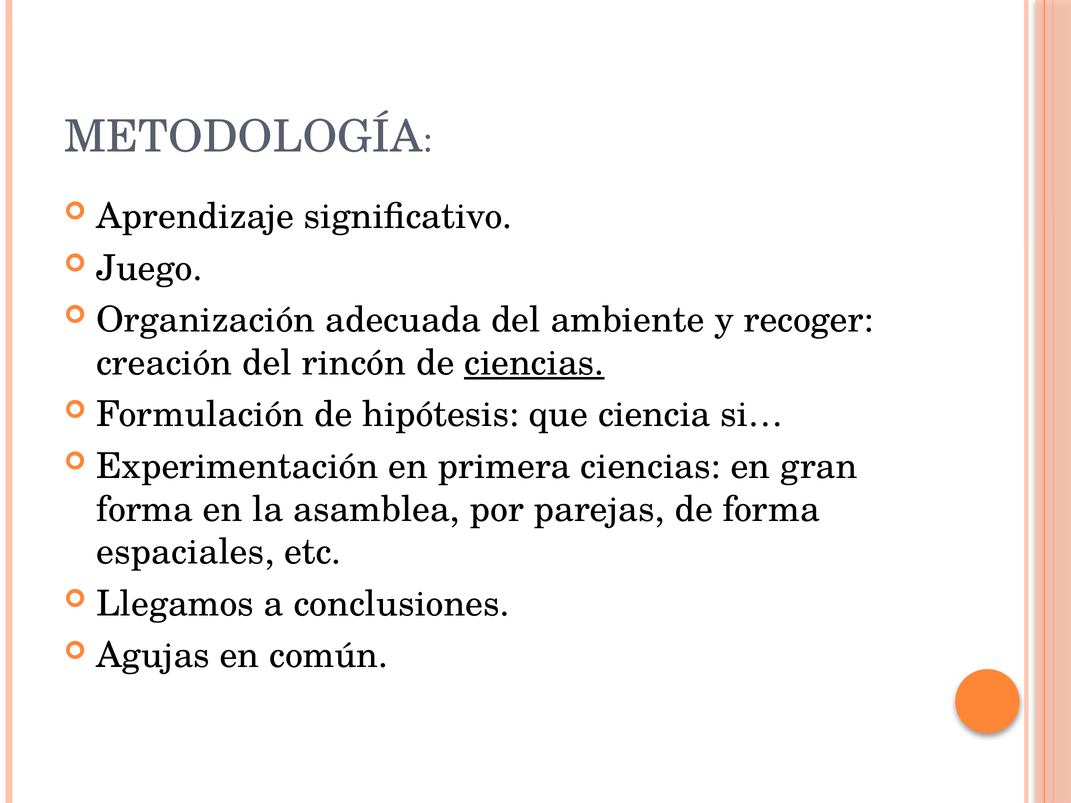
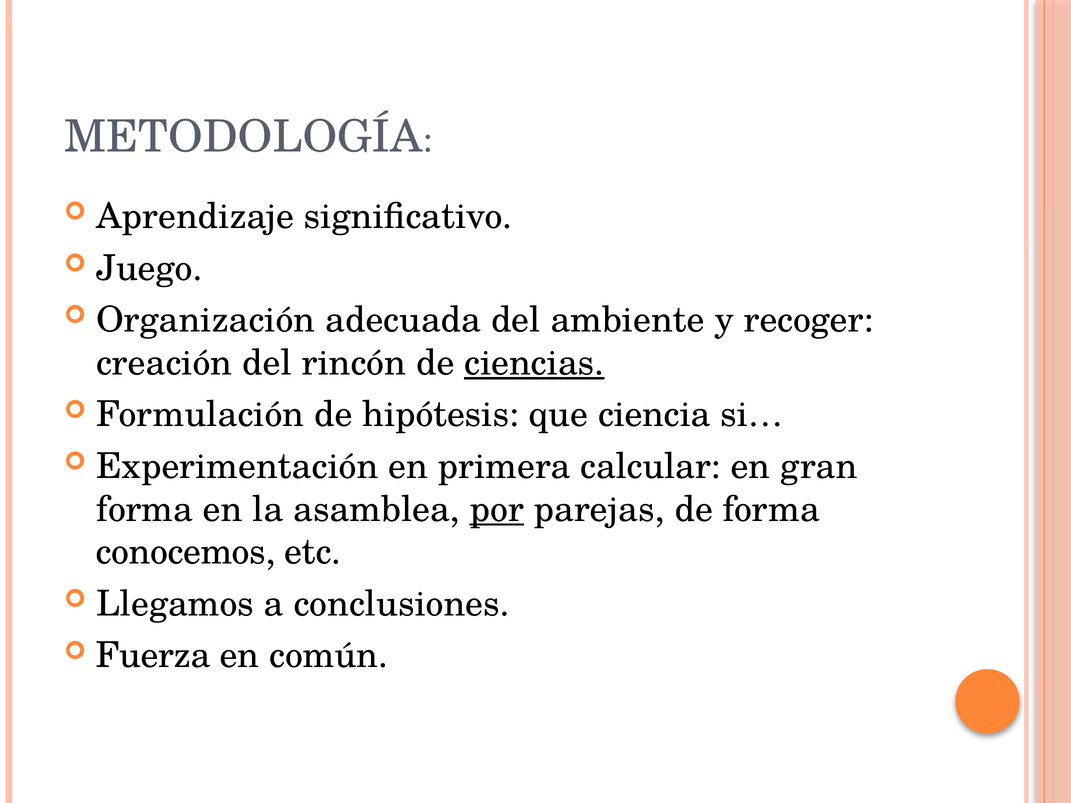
primera ciencias: ciencias -> calcular
por underline: none -> present
espaciales: espaciales -> conocemos
Agujas: Agujas -> Fuerza
